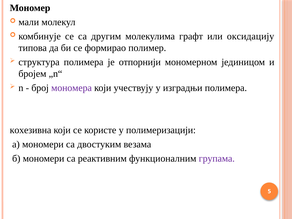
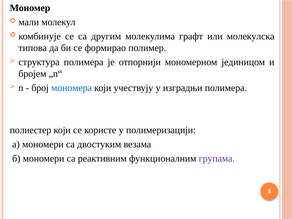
оксидацију: оксидацију -> молекулска
мономера colour: purple -> blue
кохезивна: кохезивна -> полиестер
